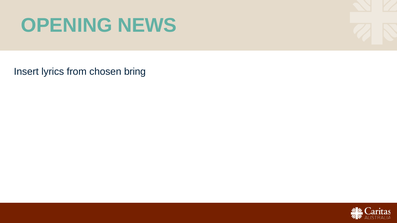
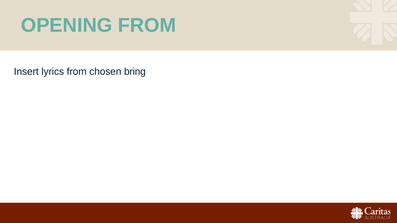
OPENING NEWS: NEWS -> FROM
